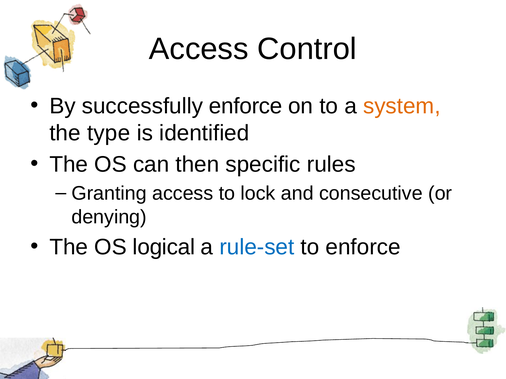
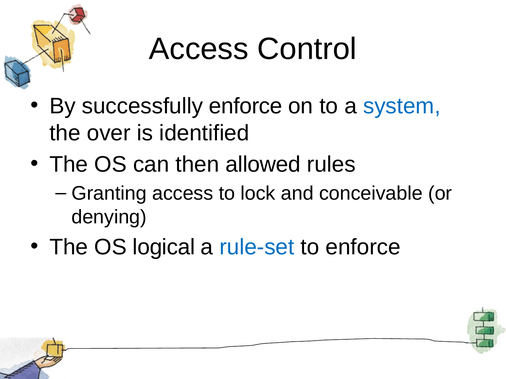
system colour: orange -> blue
type: type -> over
specific: specific -> allowed
consecutive: consecutive -> conceivable
